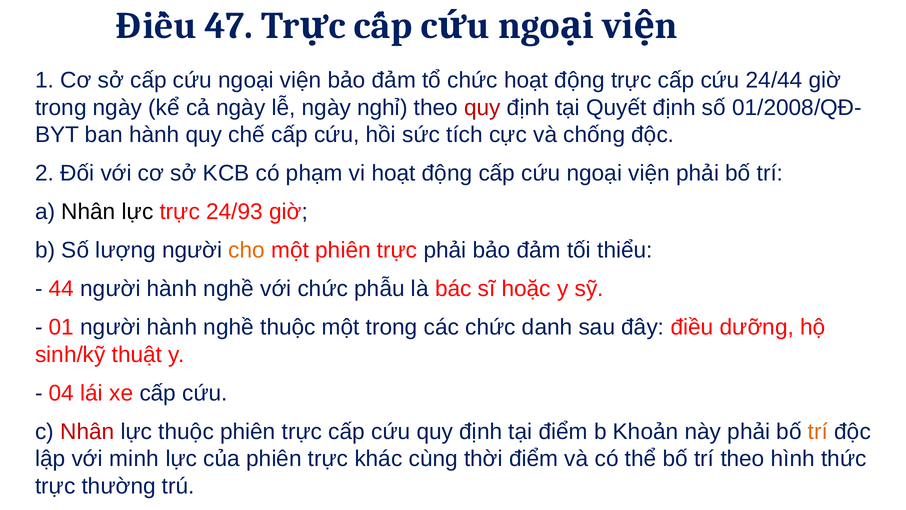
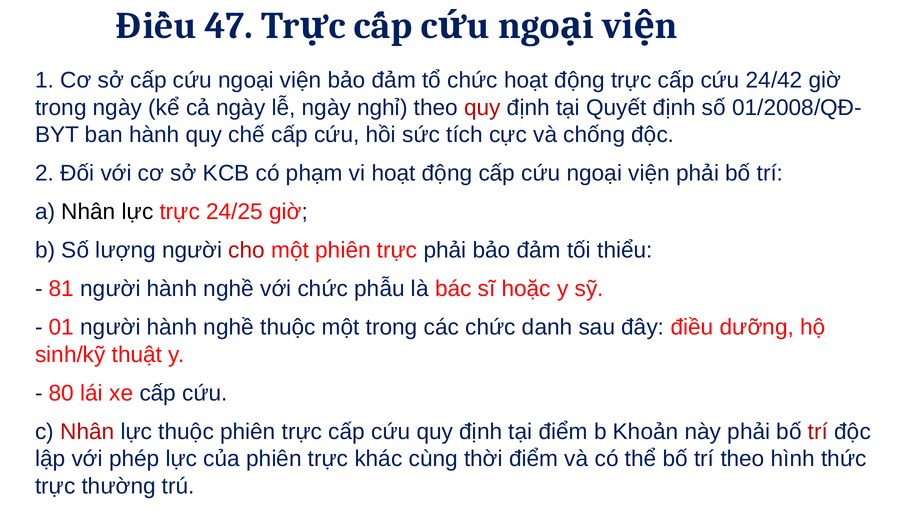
24/44: 24/44 -> 24/42
24/93: 24/93 -> 24/25
cho colour: orange -> red
44: 44 -> 81
04: 04 -> 80
trí at (818, 431) colour: orange -> red
minh: minh -> phép
